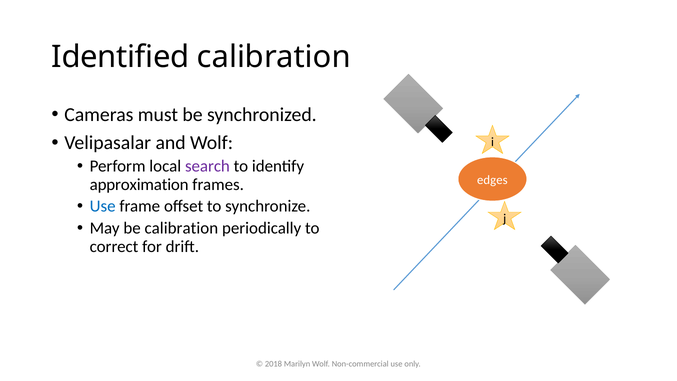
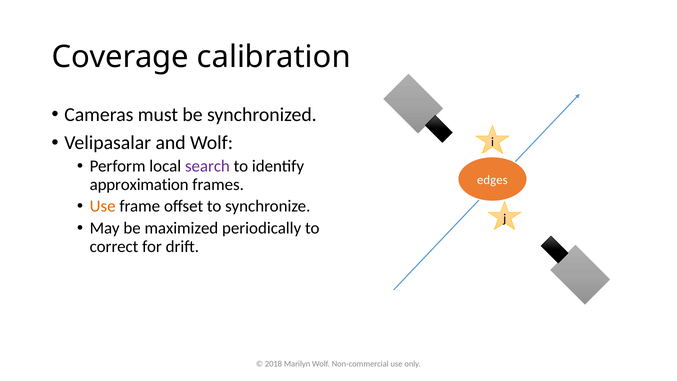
Identified: Identified -> Coverage
Use at (103, 206) colour: blue -> orange
be calibration: calibration -> maximized
